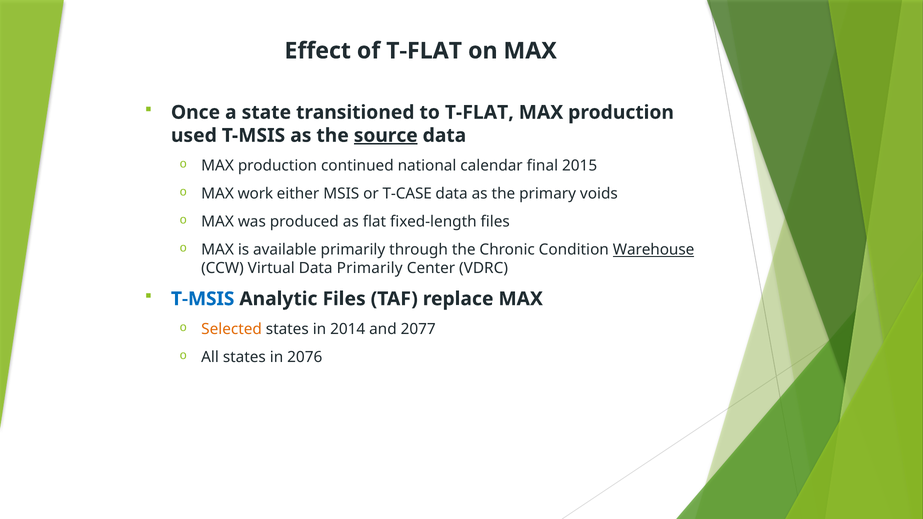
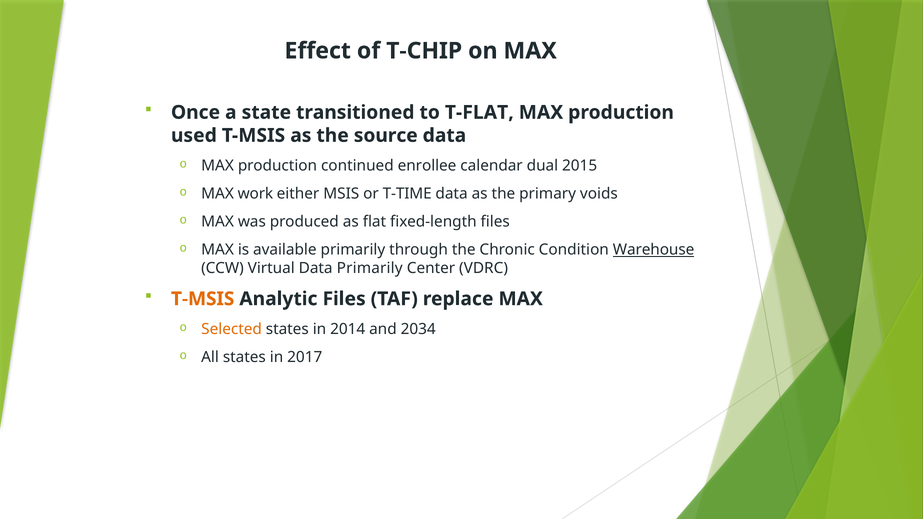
of T-FLAT: T-FLAT -> T-CHIP
source underline: present -> none
national: national -> enrollee
final: final -> dual
T-CASE: T-CASE -> T-TIME
T-MSIS at (203, 299) colour: blue -> orange
2077: 2077 -> 2034
2076: 2076 -> 2017
